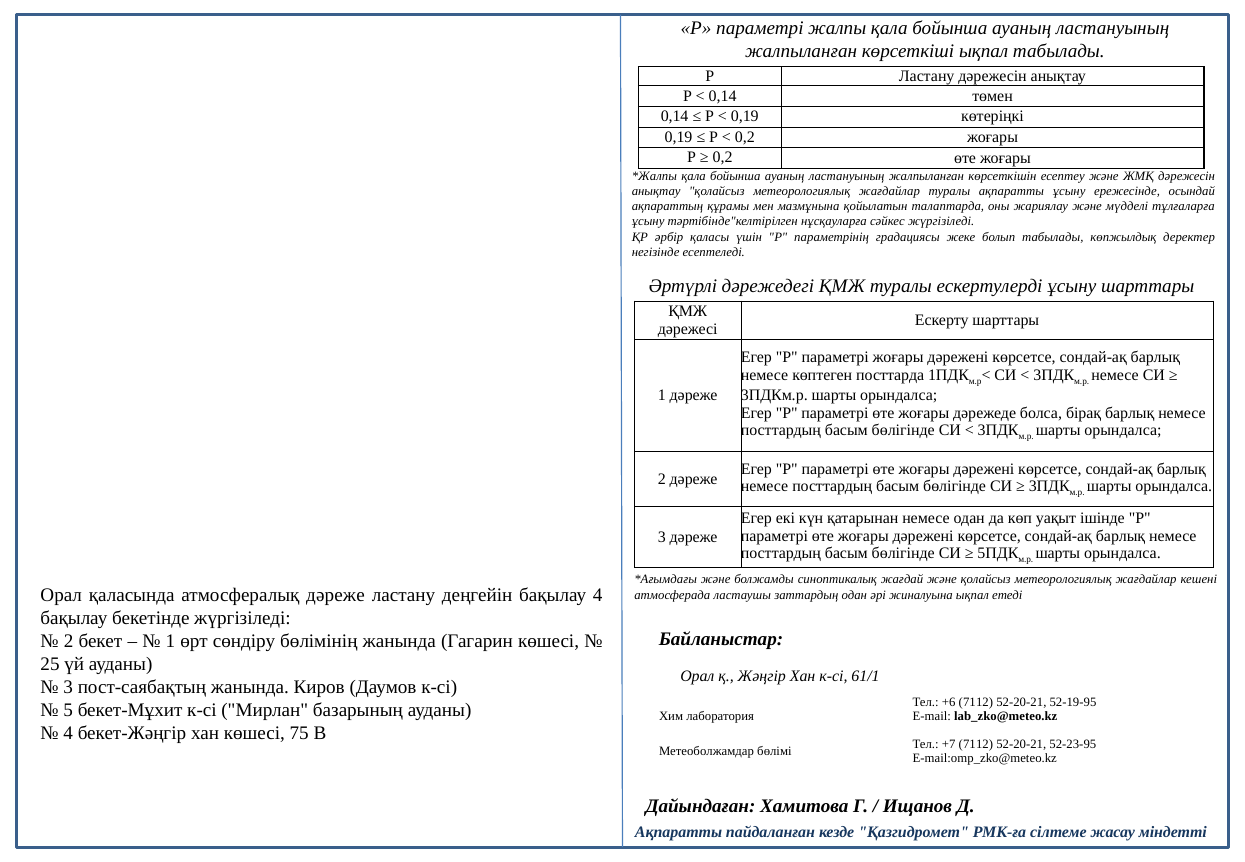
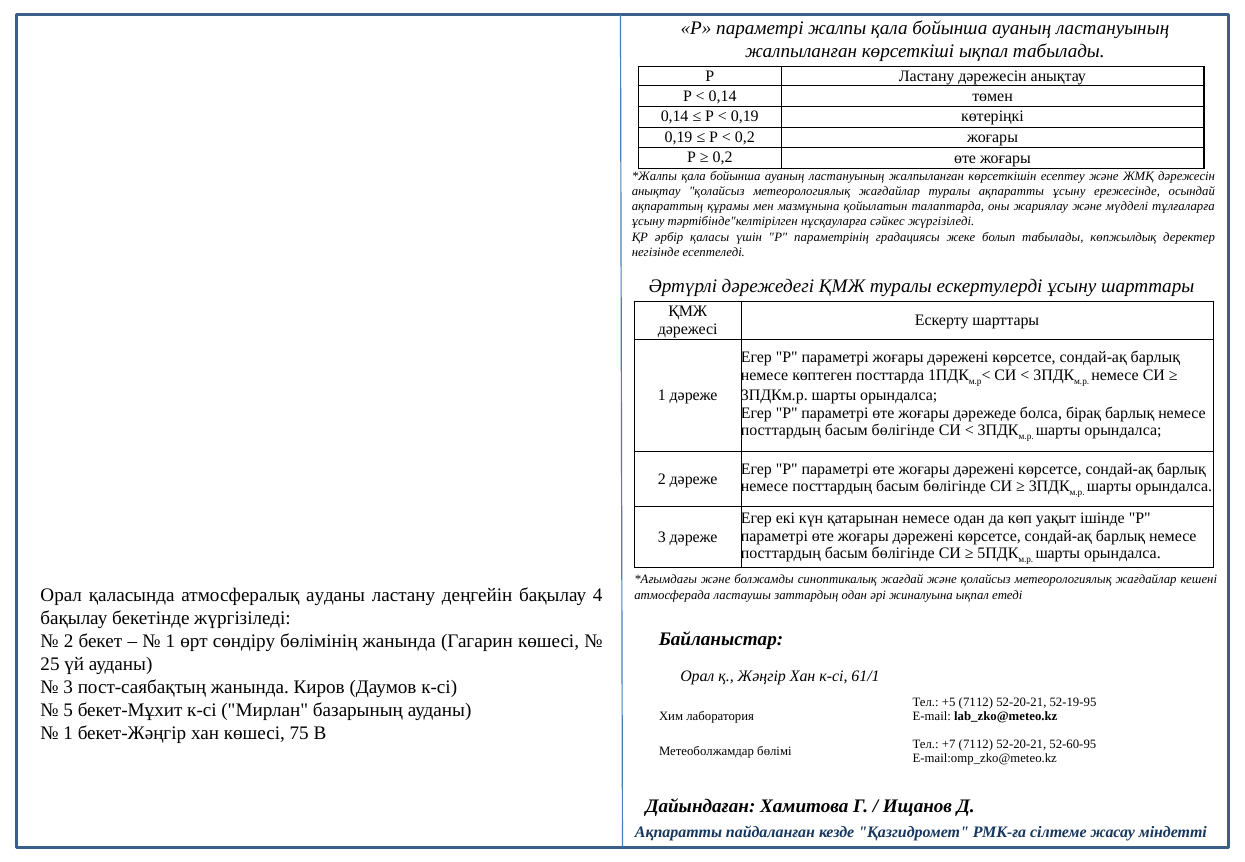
атмосфералық дәреже: дәреже -> ауданы
+6: +6 -> +5
4 at (68, 733): 4 -> 1
52-23-95: 52-23-95 -> 52-60-95
